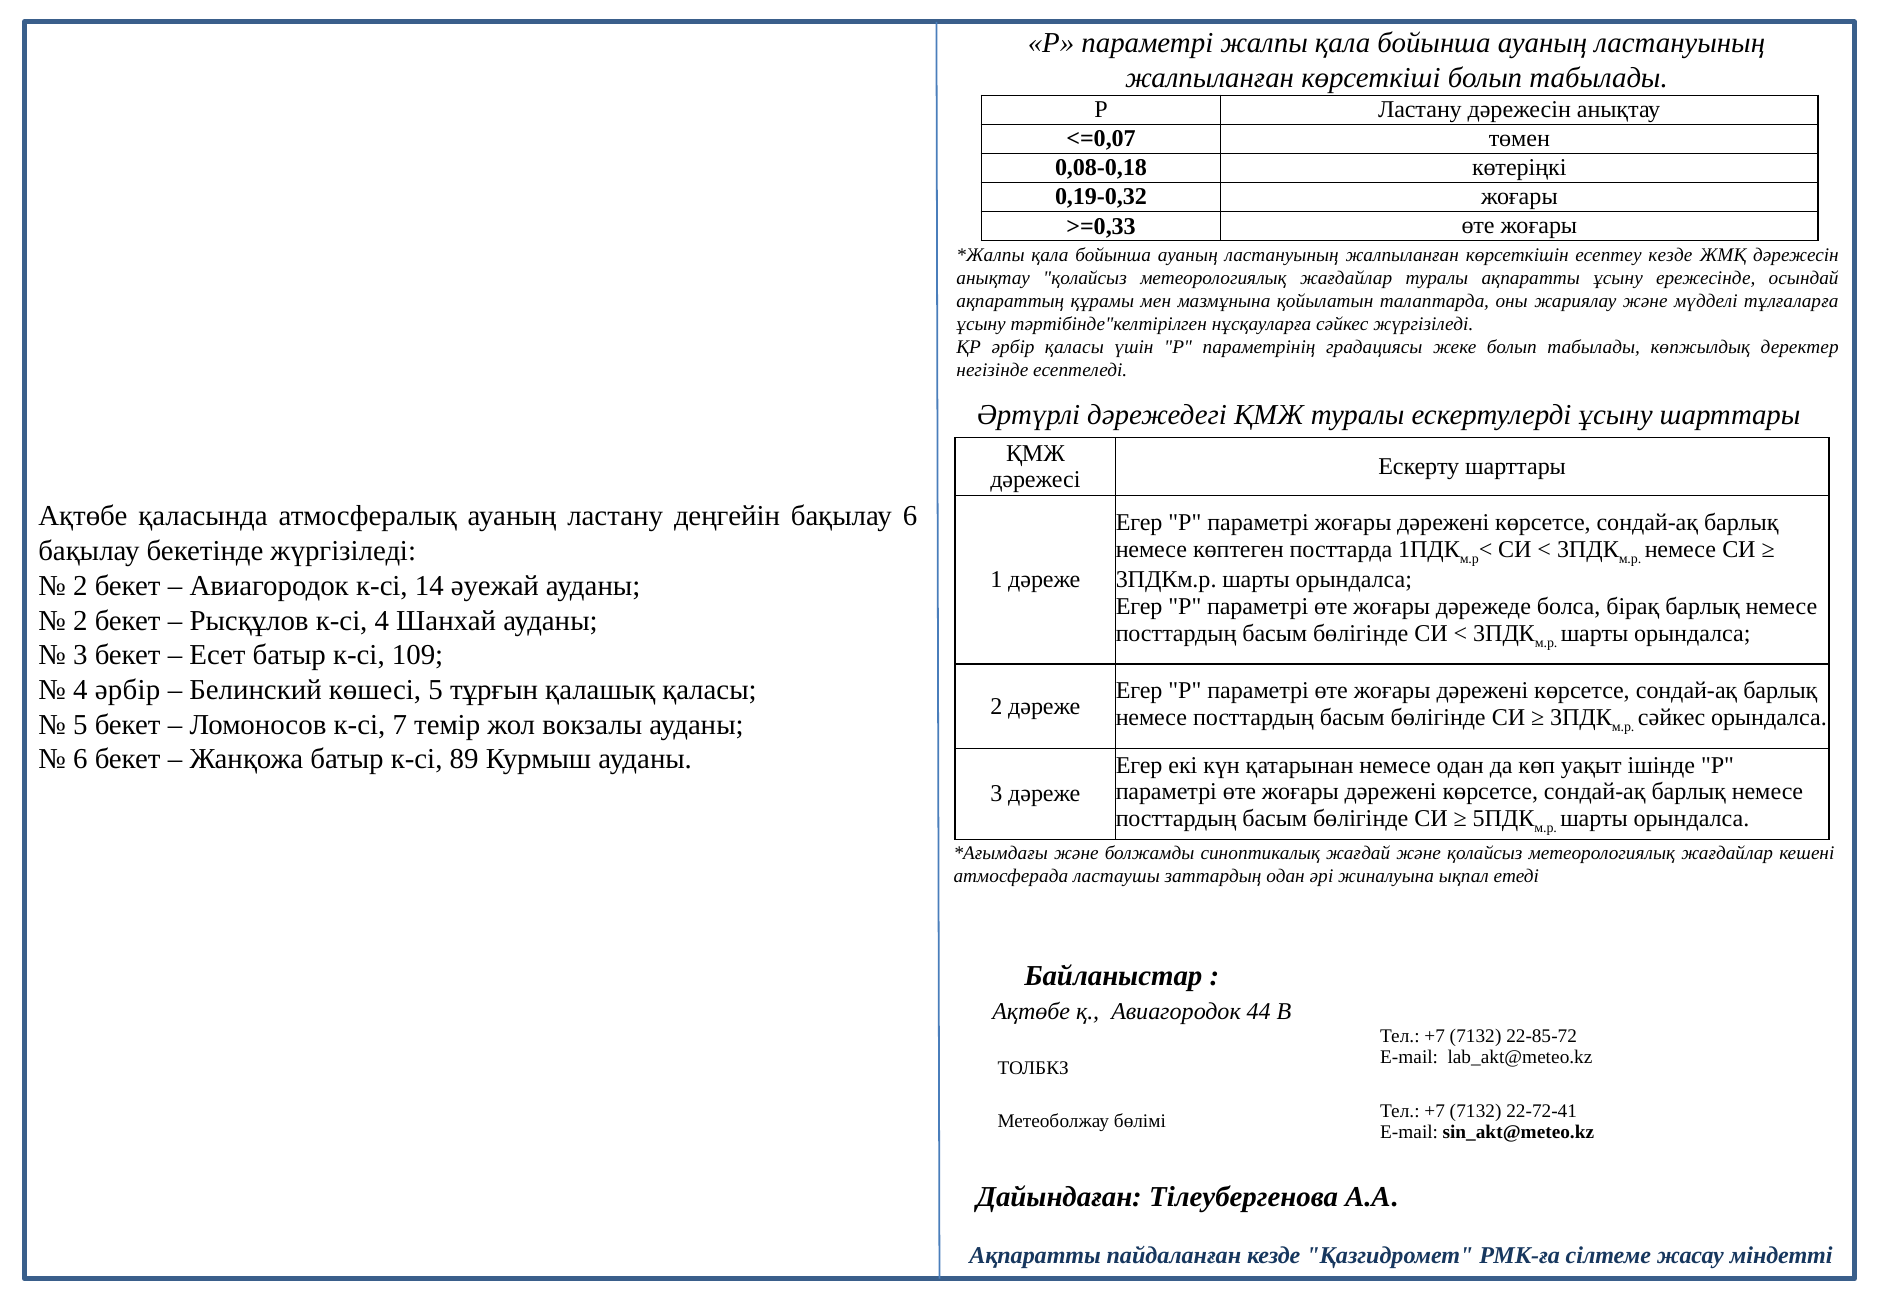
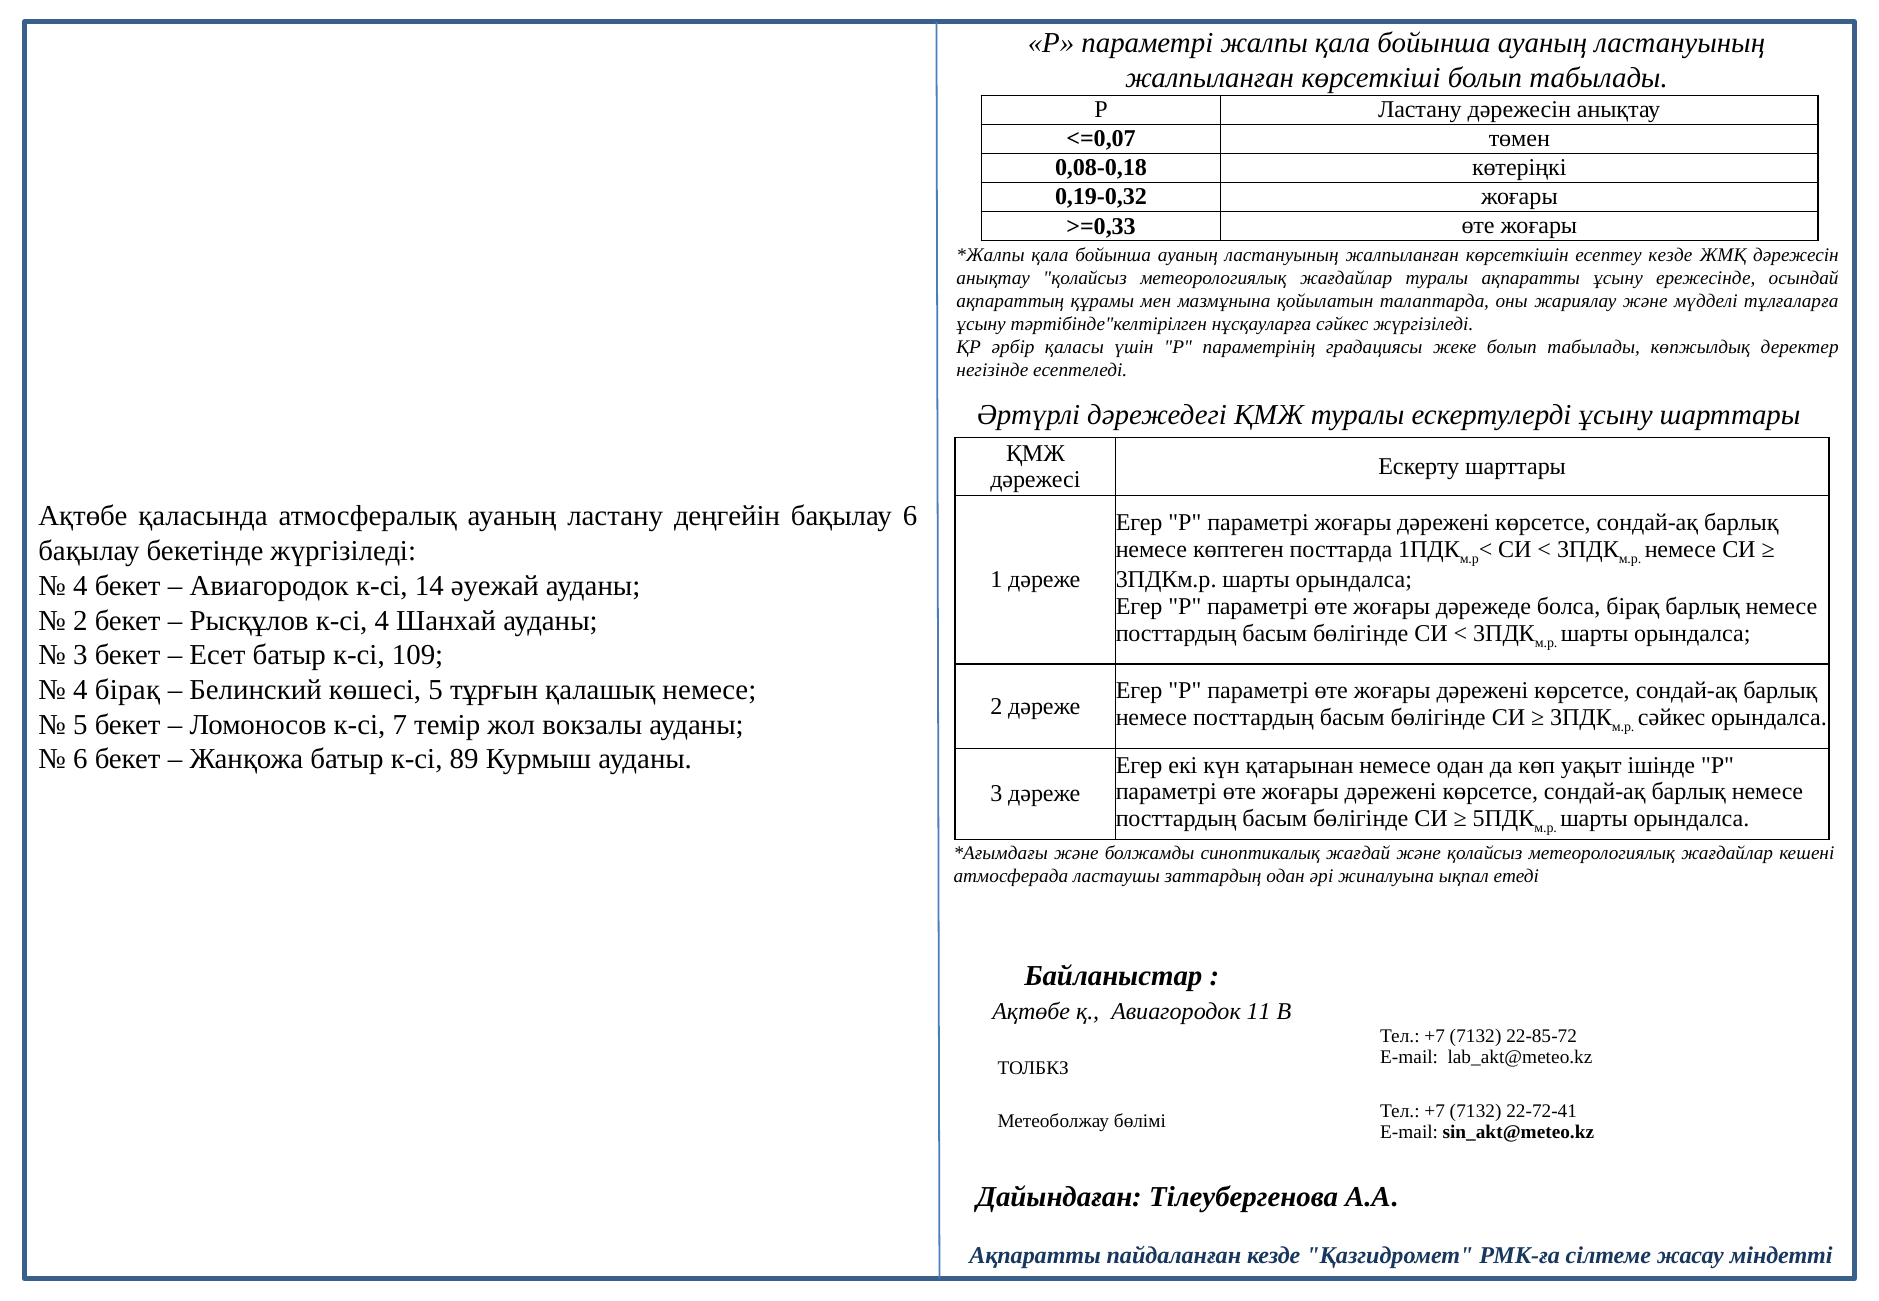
2 at (80, 586): 2 -> 4
4 әрбір: әрбір -> бірақ
қалашық қаласы: қаласы -> немесе
44: 44 -> 11
